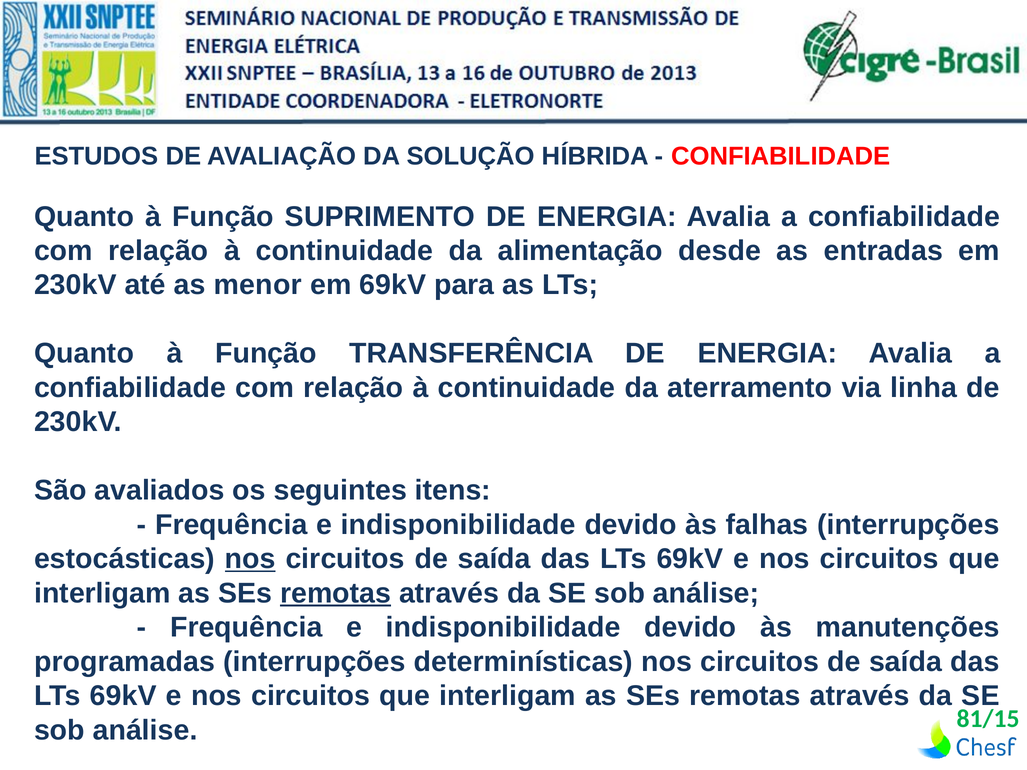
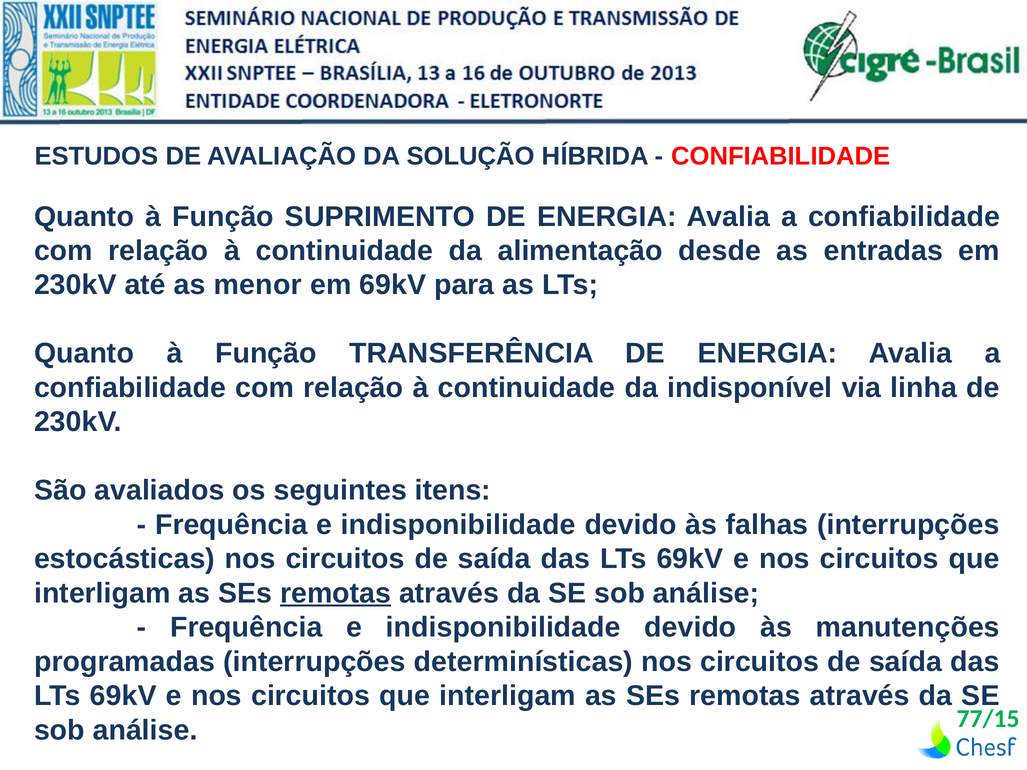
aterramento: aterramento -> indisponível
nos at (250, 559) underline: present -> none
81/15: 81/15 -> 77/15
